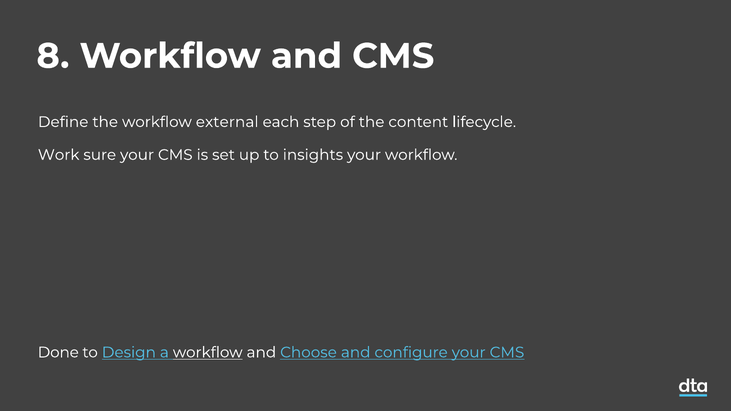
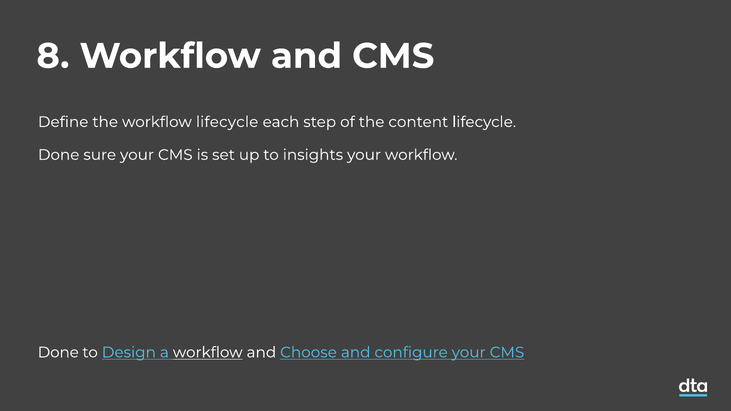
workflow external: external -> lifecycle
Work at (59, 155): Work -> Done
